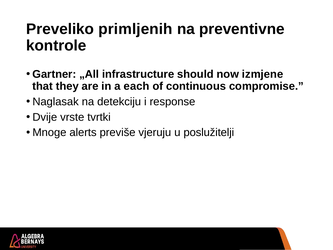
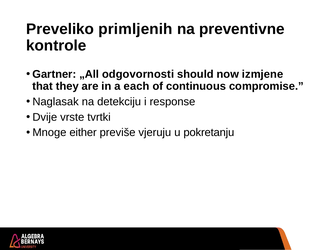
infrastructure: infrastructure -> odgovornosti
alerts: alerts -> either
poslužitelji: poslužitelji -> pokretanju
